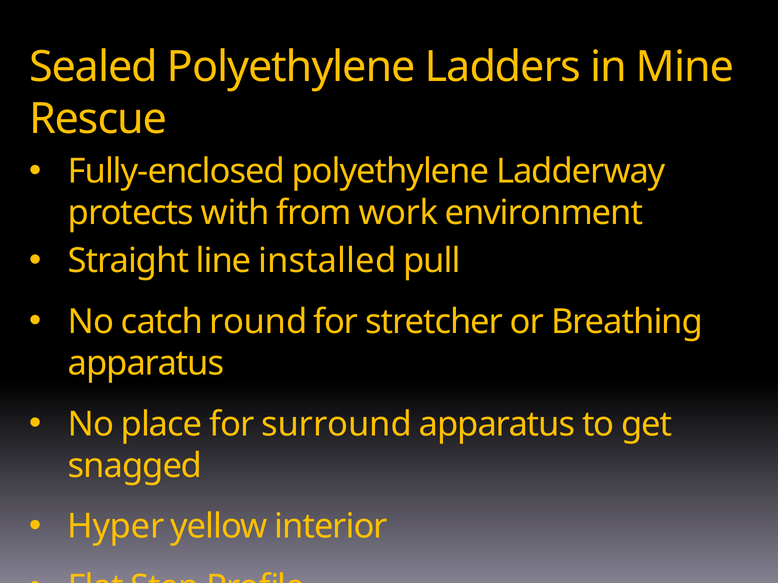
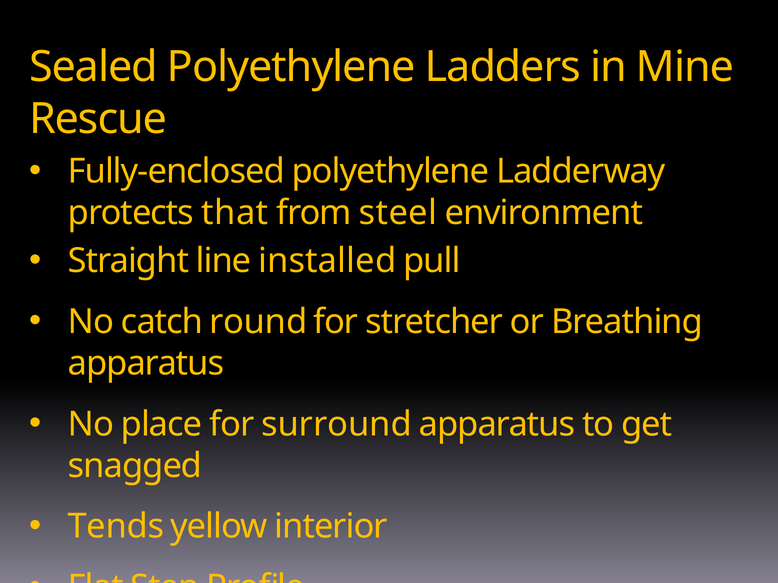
with: with -> that
work: work -> steel
Hyper: Hyper -> Tends
